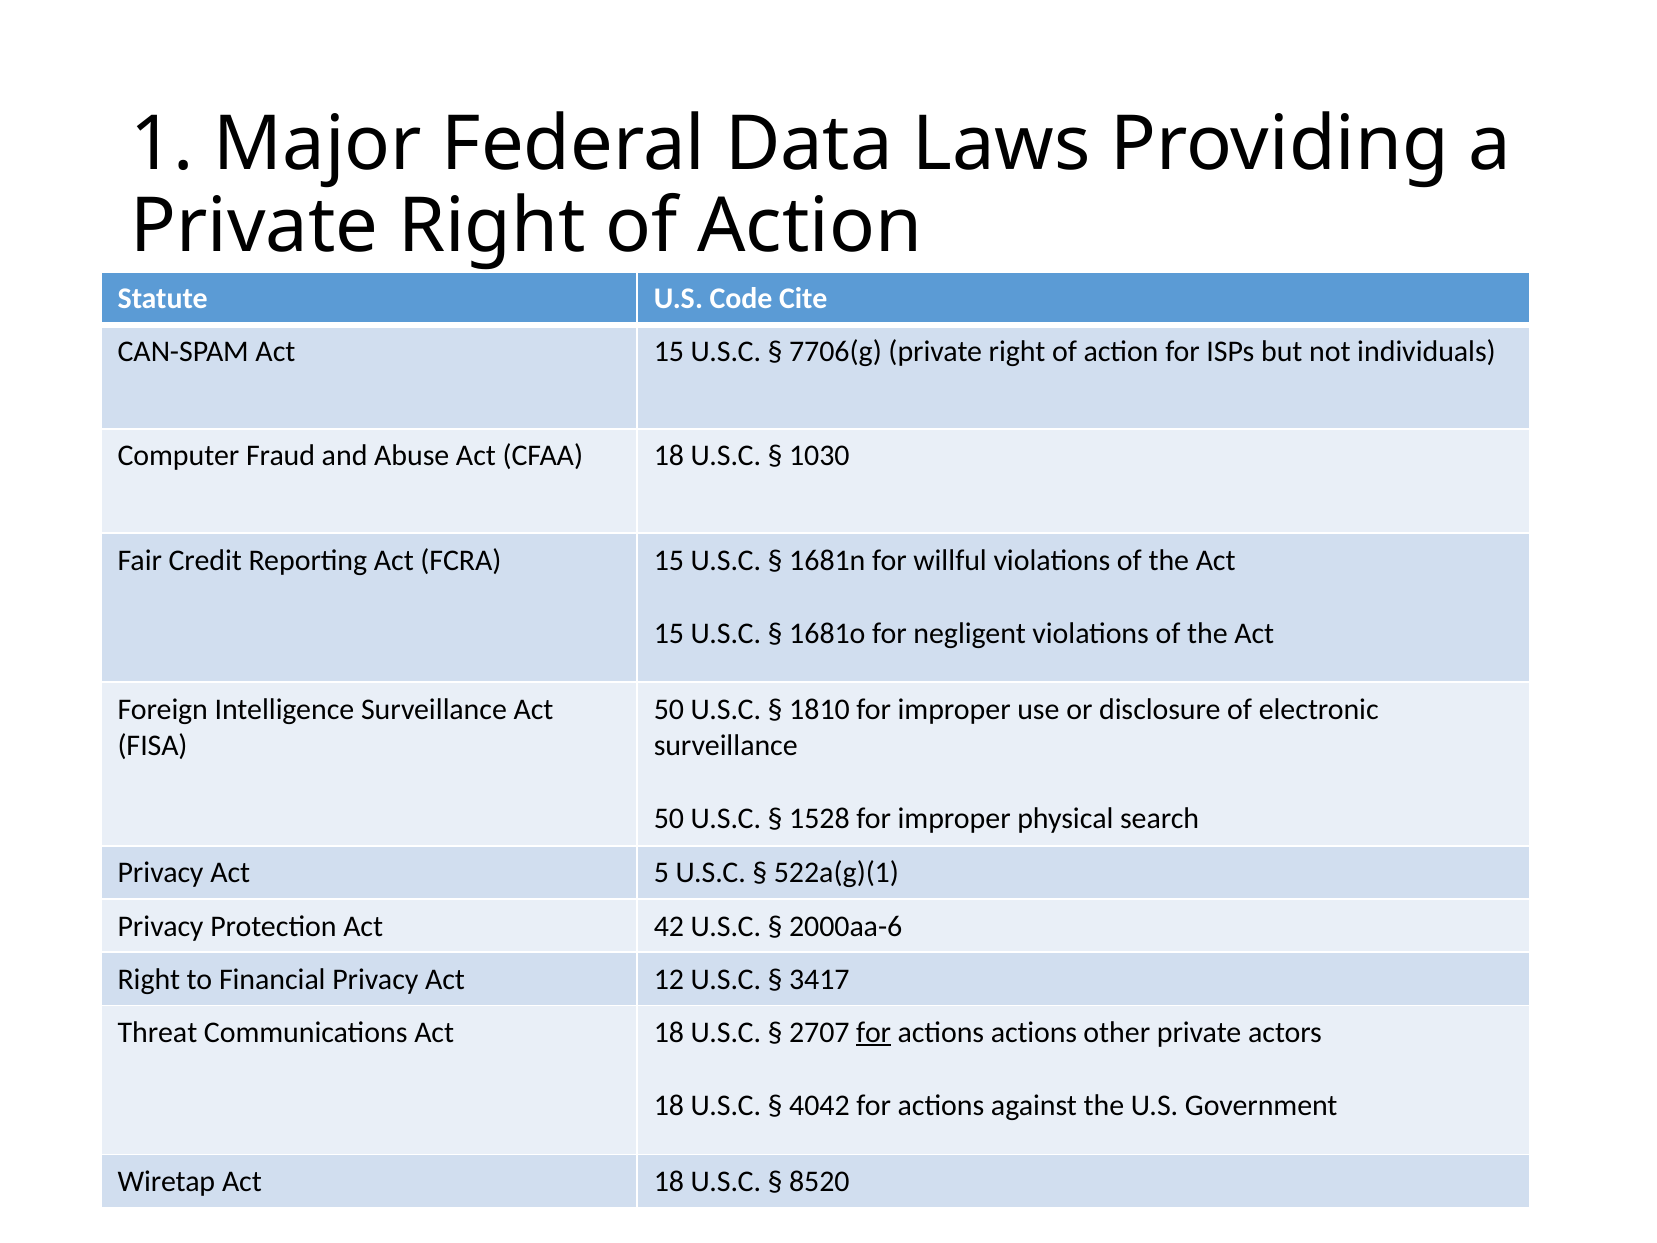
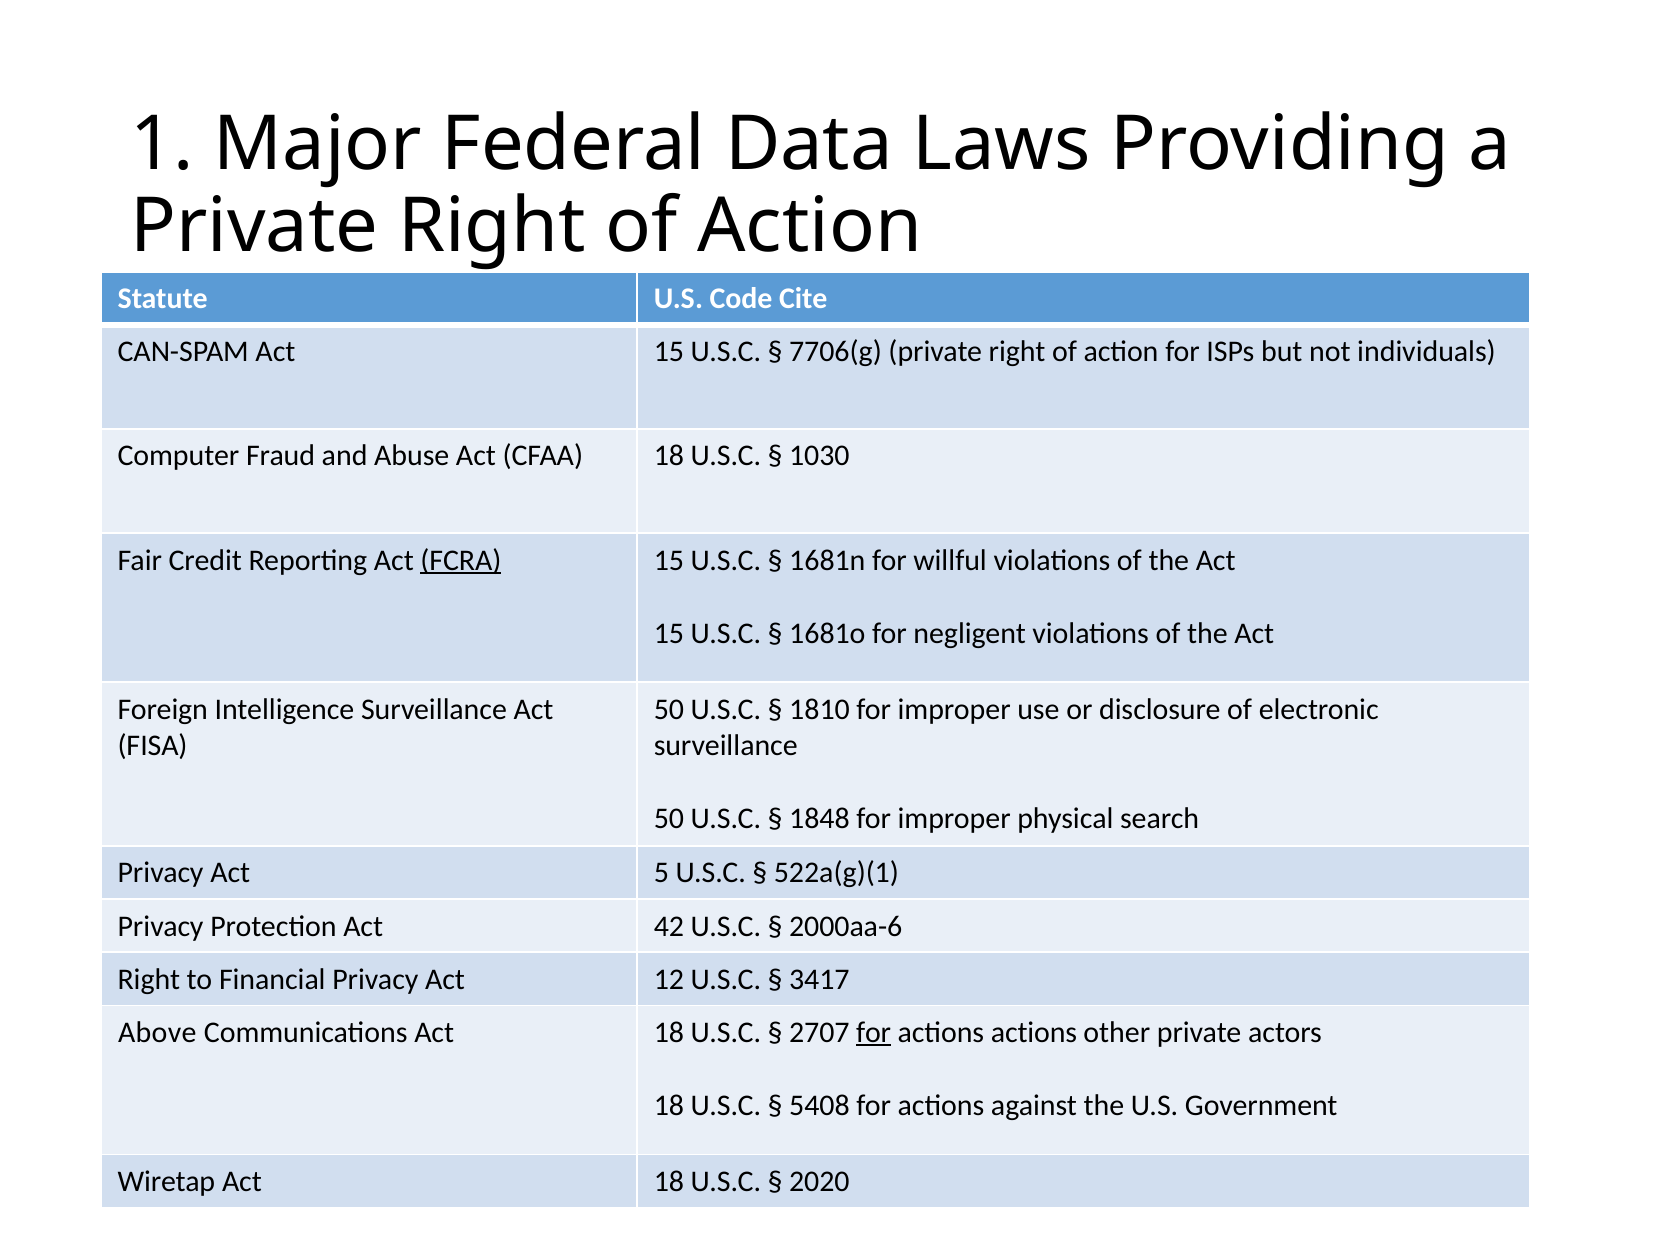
FCRA underline: none -> present
1528: 1528 -> 1848
Threat: Threat -> Above
4042: 4042 -> 5408
8520: 8520 -> 2020
